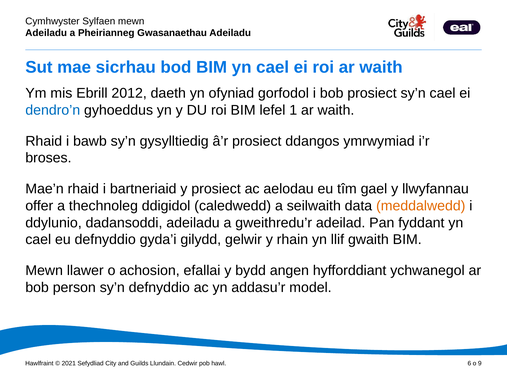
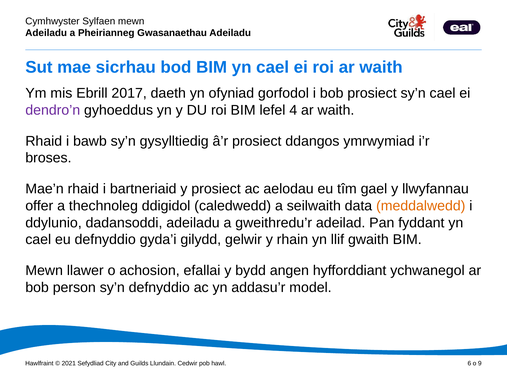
2012: 2012 -> 2017
dendro’n colour: blue -> purple
1: 1 -> 4
